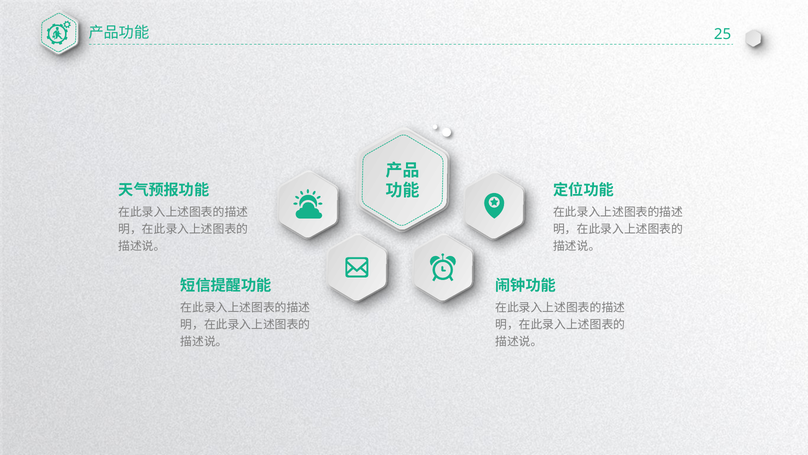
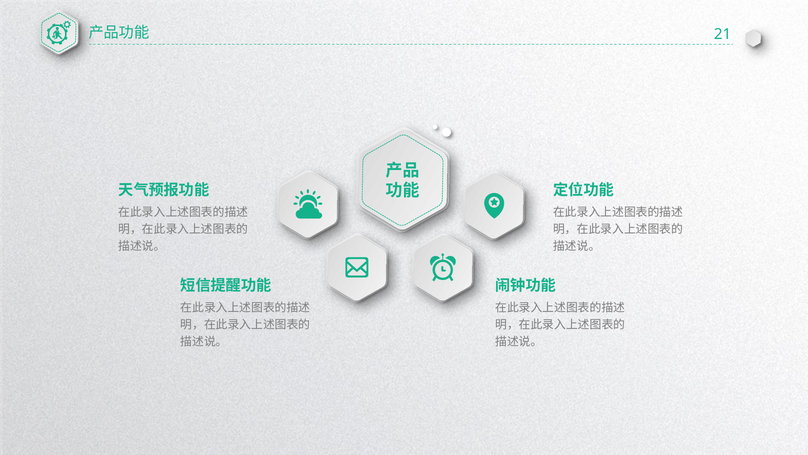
25: 25 -> 21
